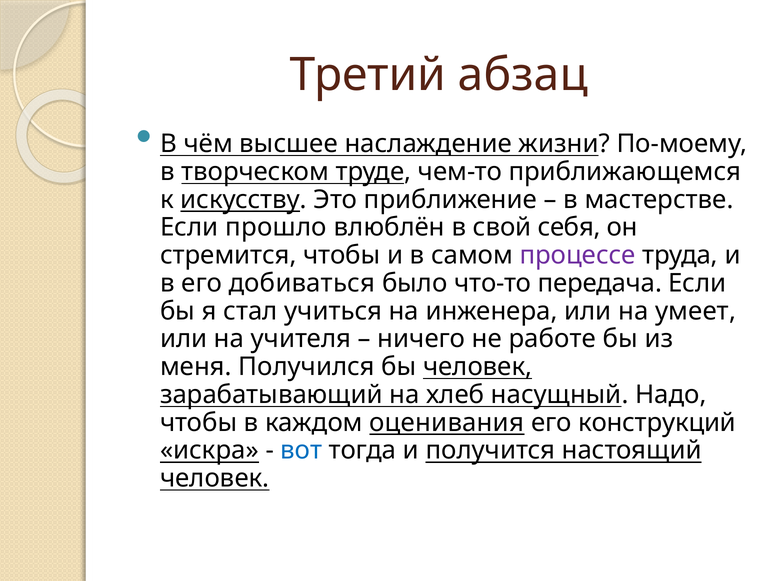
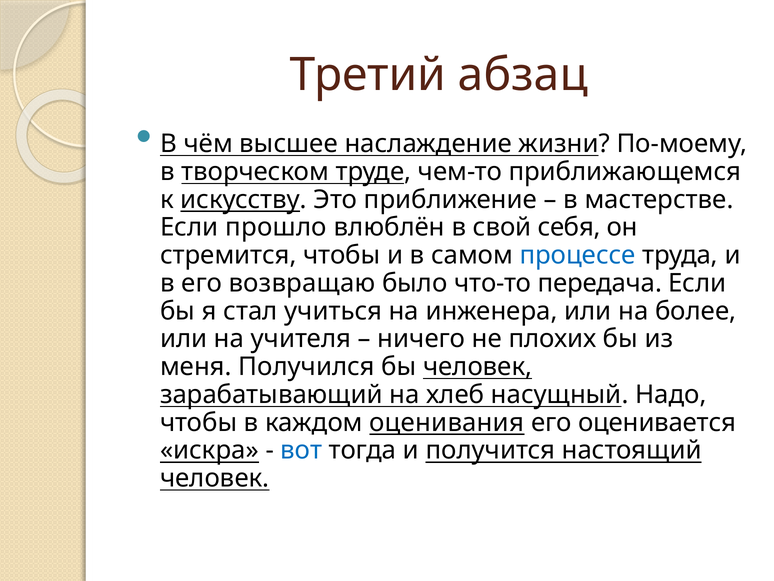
процессе colour: purple -> blue
добиваться: добиваться -> возвращаю
умеет: умеет -> более
работе: работе -> плохих
конструкций: конструкций -> оценивается
